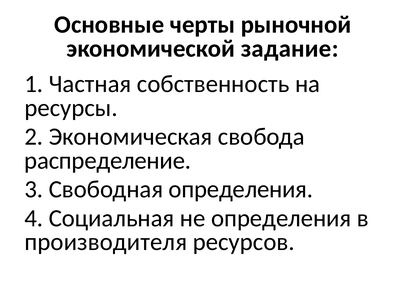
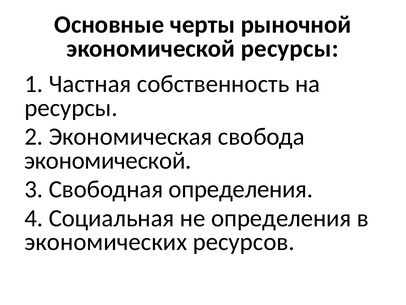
экономической задание: задание -> ресурсы
распределение at (108, 160): распределение -> экономической
производителя: производителя -> экономических
